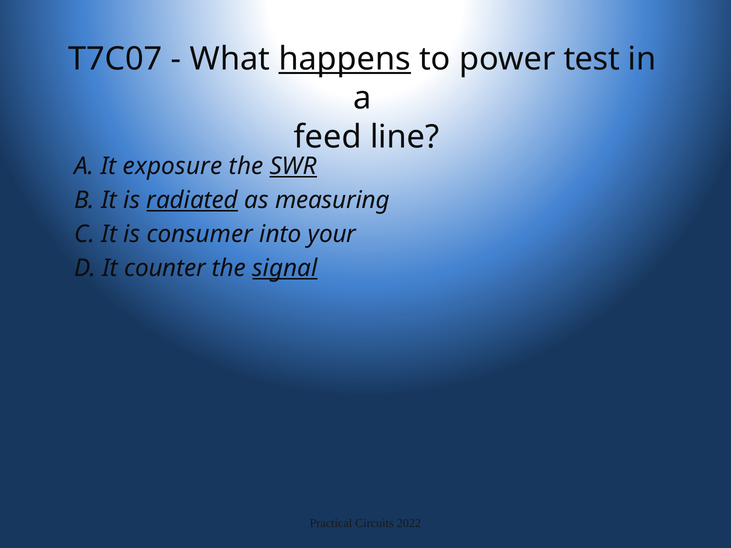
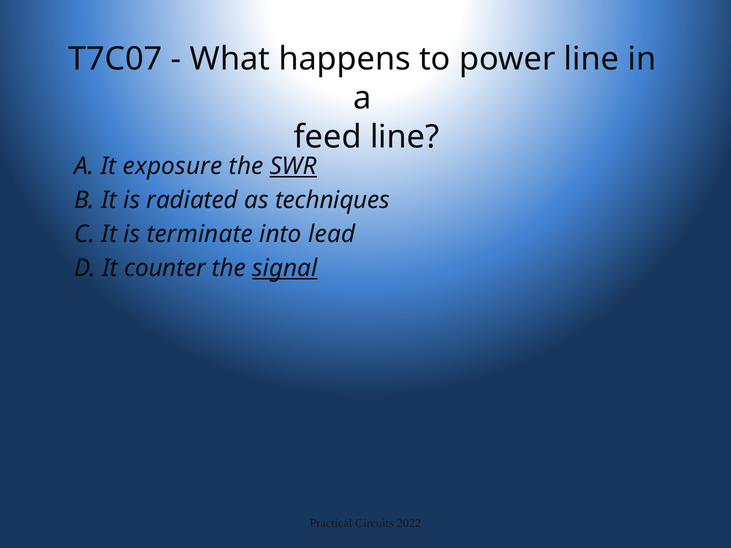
happens underline: present -> none
power test: test -> line
radiated underline: present -> none
measuring: measuring -> techniques
consumer: consumer -> terminate
your: your -> lead
